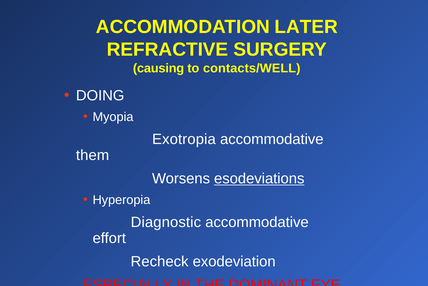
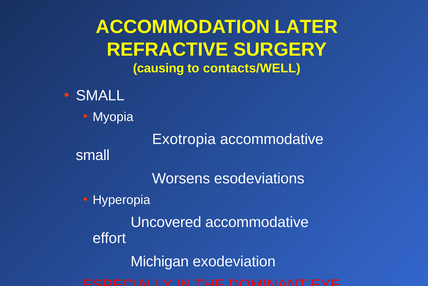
DOING at (100, 95): DOING -> SMALL
them at (93, 155): them -> small
esodeviations underline: present -> none
Diagnostic: Diagnostic -> Uncovered
Recheck: Recheck -> Michigan
